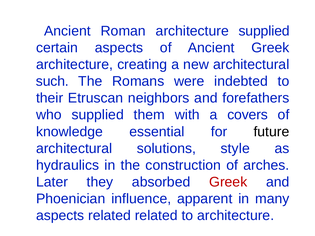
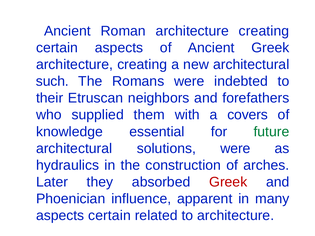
Roman architecture supplied: supplied -> creating
future colour: black -> green
solutions style: style -> were
aspects related: related -> certain
